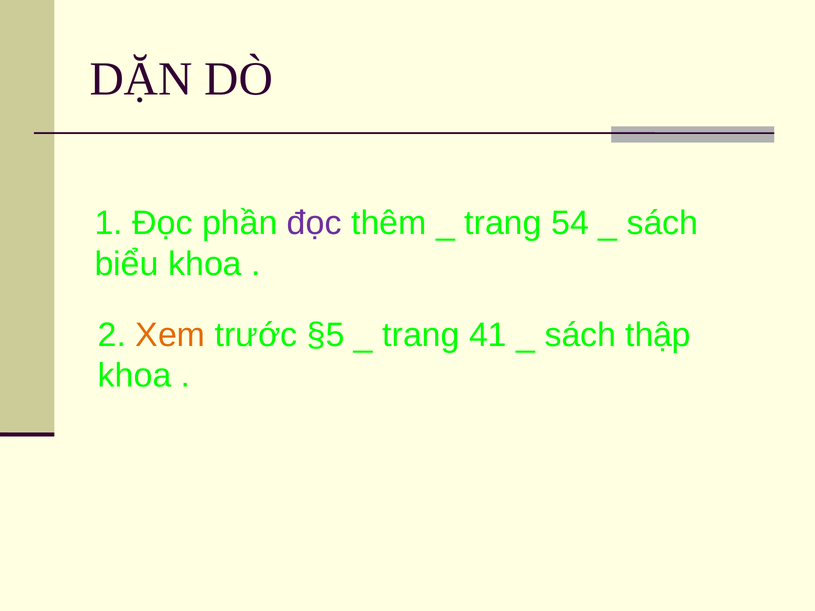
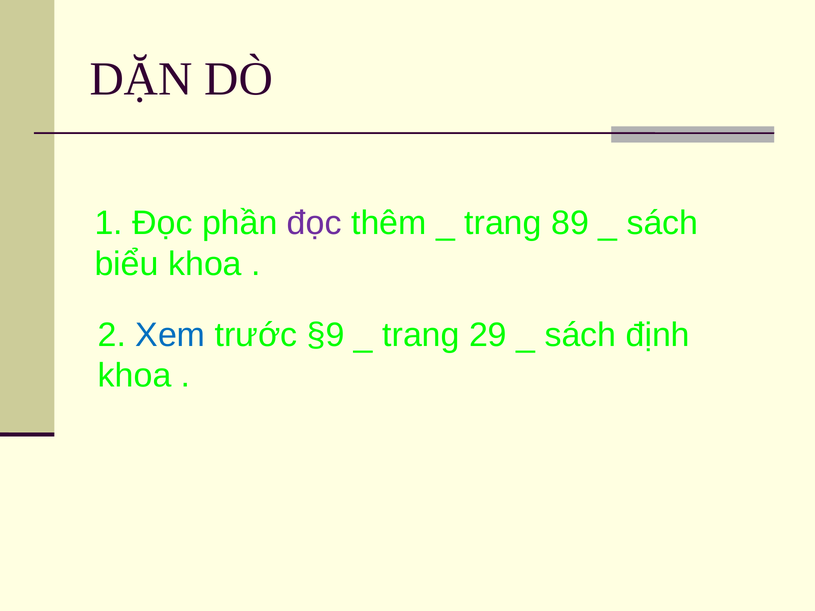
54: 54 -> 89
Xem colour: orange -> blue
§5: §5 -> §9
41: 41 -> 29
thập: thập -> định
